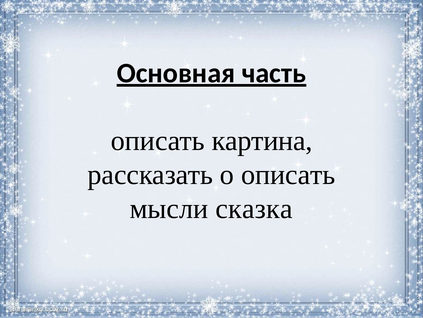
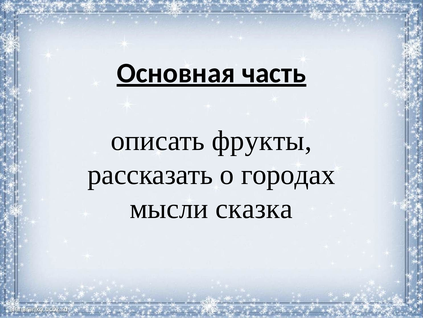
картина: картина -> фрукты
о описать: описать -> городах
